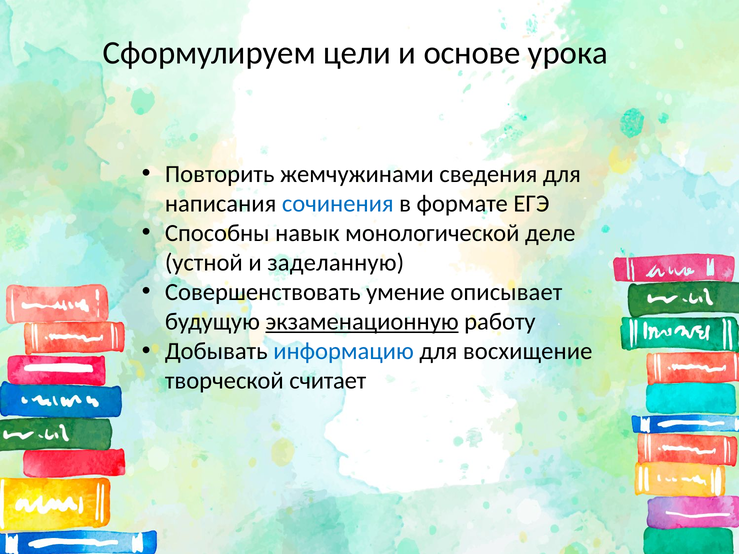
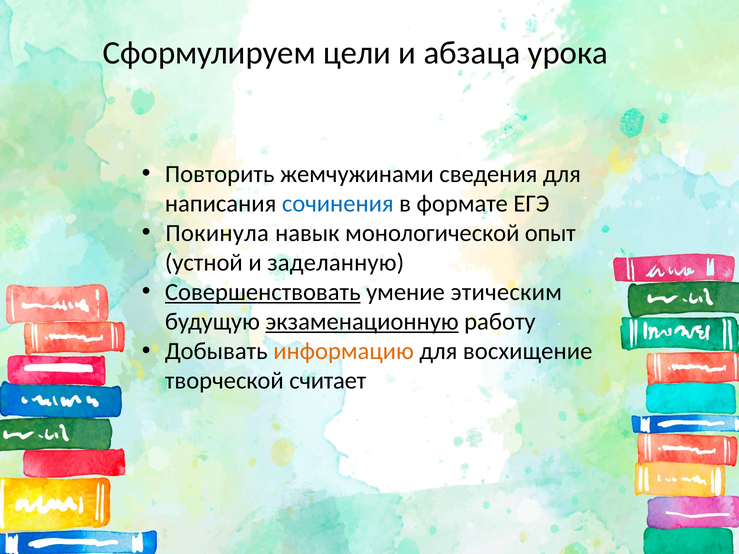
основе: основе -> абзаца
Способны: Способны -> Покинула
деле: деле -> опыт
Совершенствовать underline: none -> present
описывает: описывает -> этическим
информацию colour: blue -> orange
